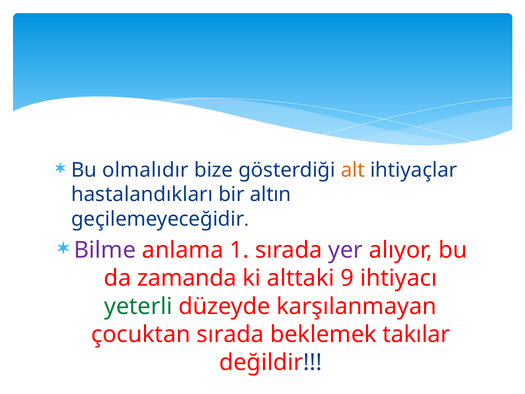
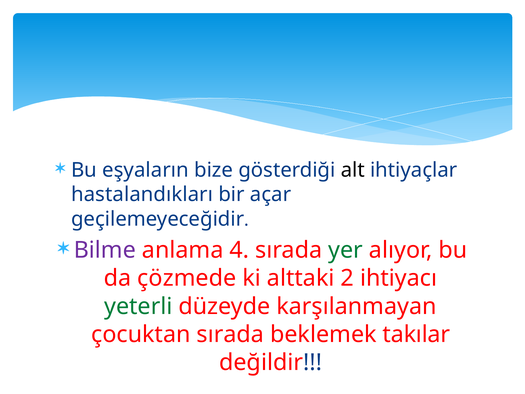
olmalıdır: olmalıdır -> eşyaların
alt colour: orange -> black
altın: altın -> açar
1: 1 -> 4
yer colour: purple -> green
zamanda: zamanda -> çözmede
9: 9 -> 2
